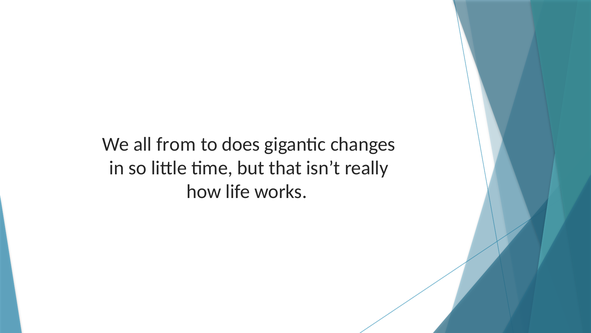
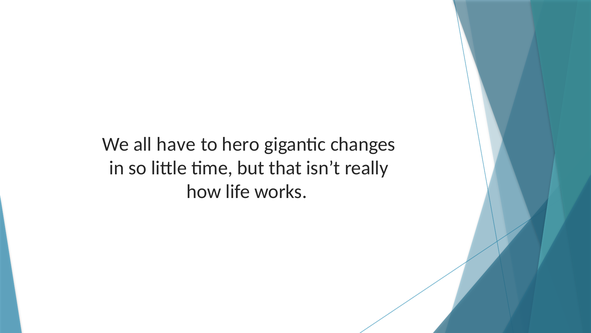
from: from -> have
does: does -> hero
